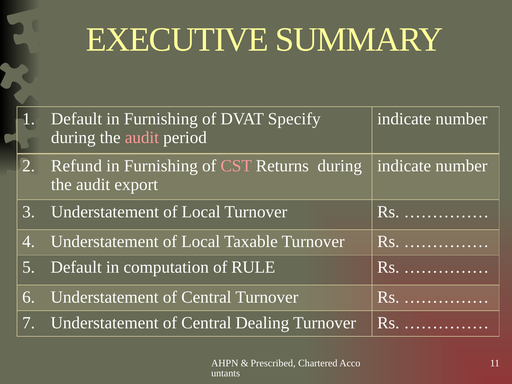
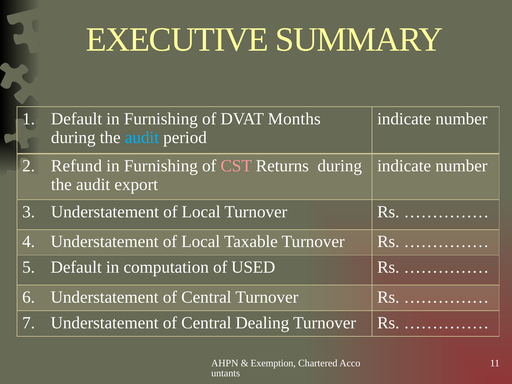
Specify: Specify -> Months
audit at (142, 138) colour: pink -> light blue
RULE: RULE -> USED
Prescribed: Prescribed -> Exemption
